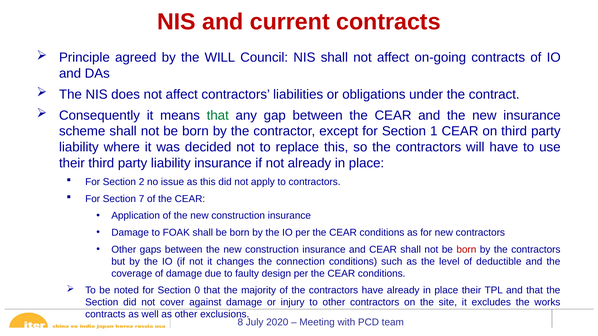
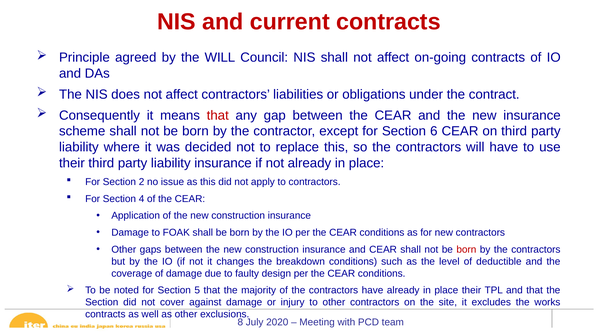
that at (218, 115) colour: green -> red
1: 1 -> 6
7: 7 -> 4
connection: connection -> breakdown
0: 0 -> 5
